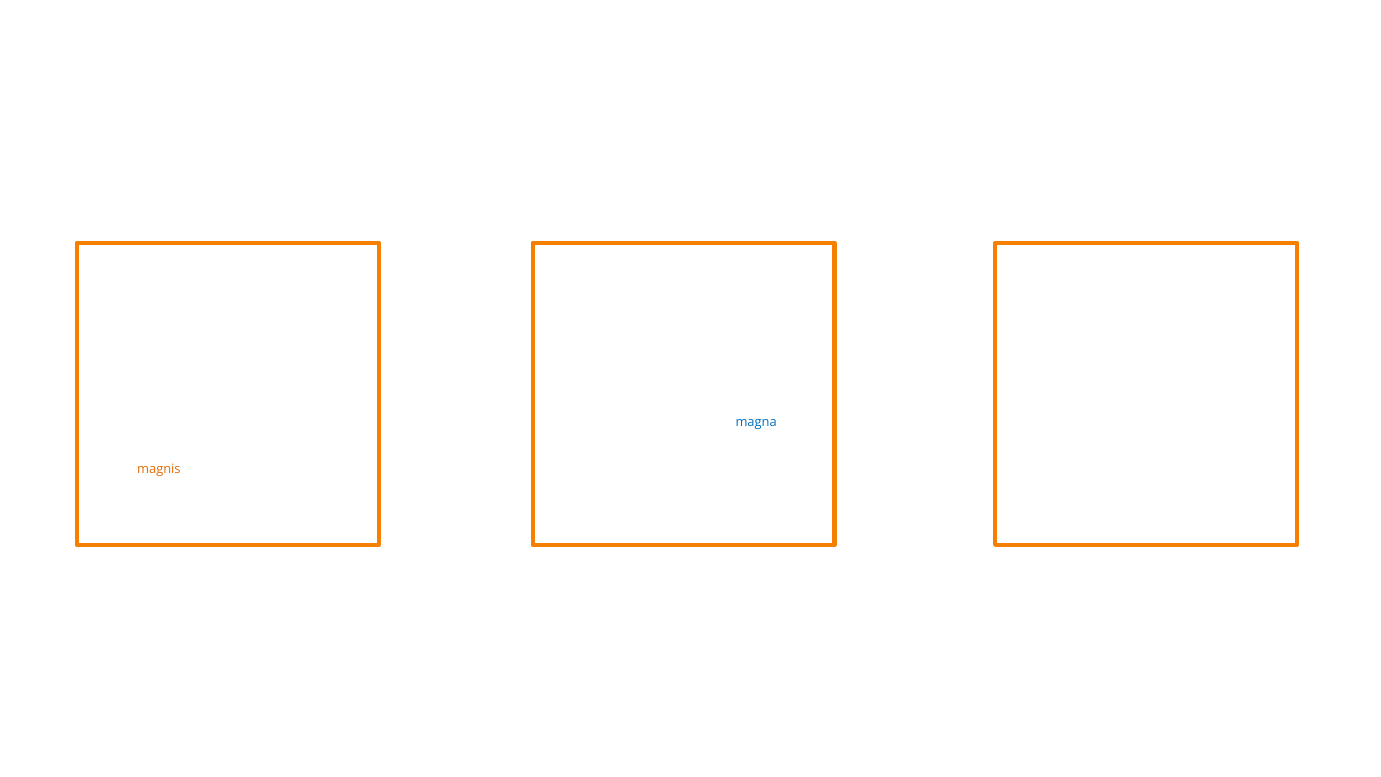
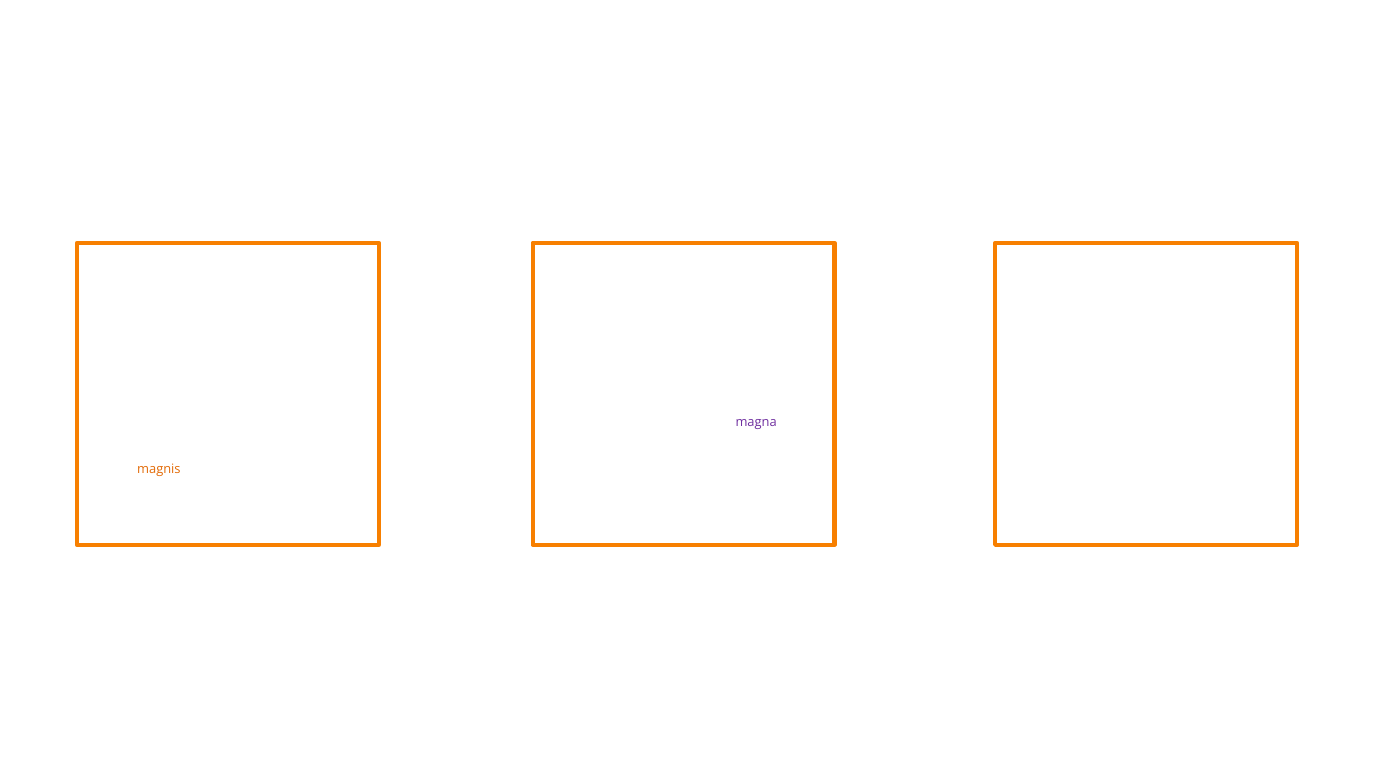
magna at (756, 422) colour: blue -> purple
